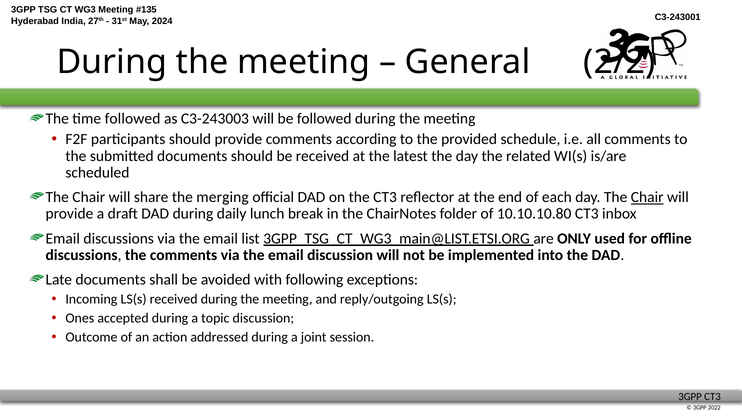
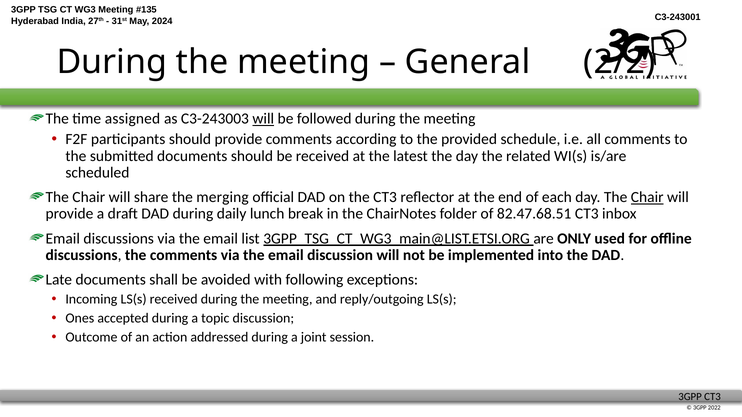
time followed: followed -> assigned
will at (263, 119) underline: none -> present
10.10.10.80: 10.10.10.80 -> 82.47.68.51
